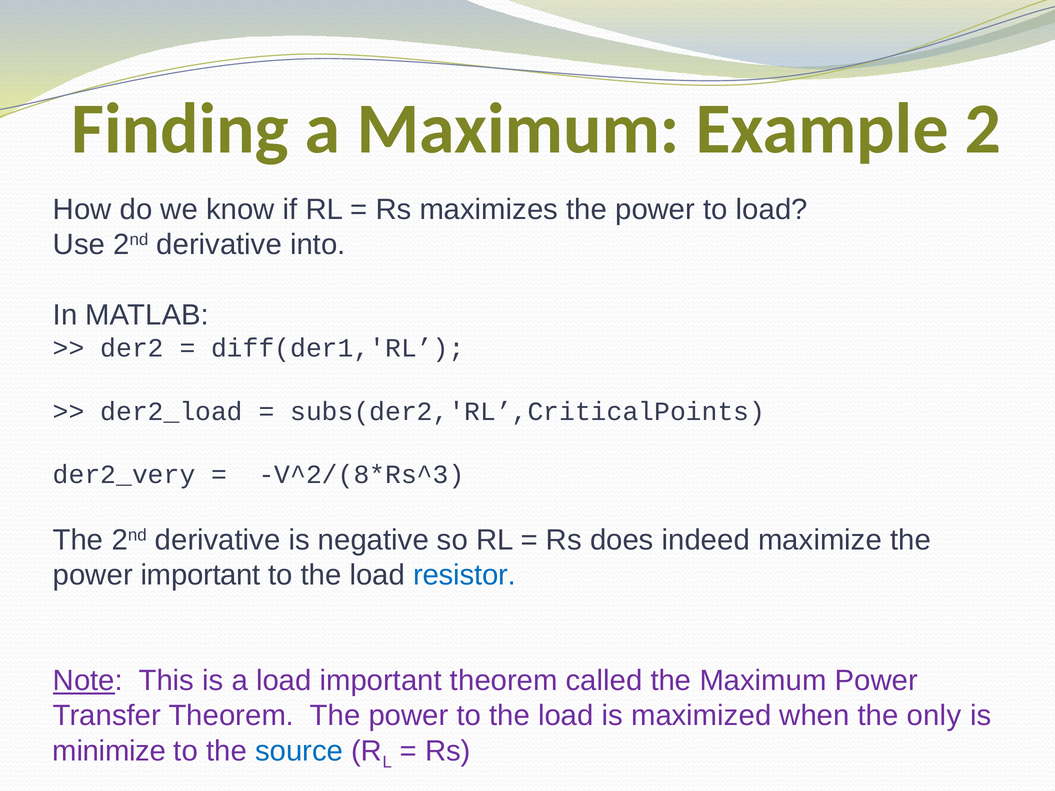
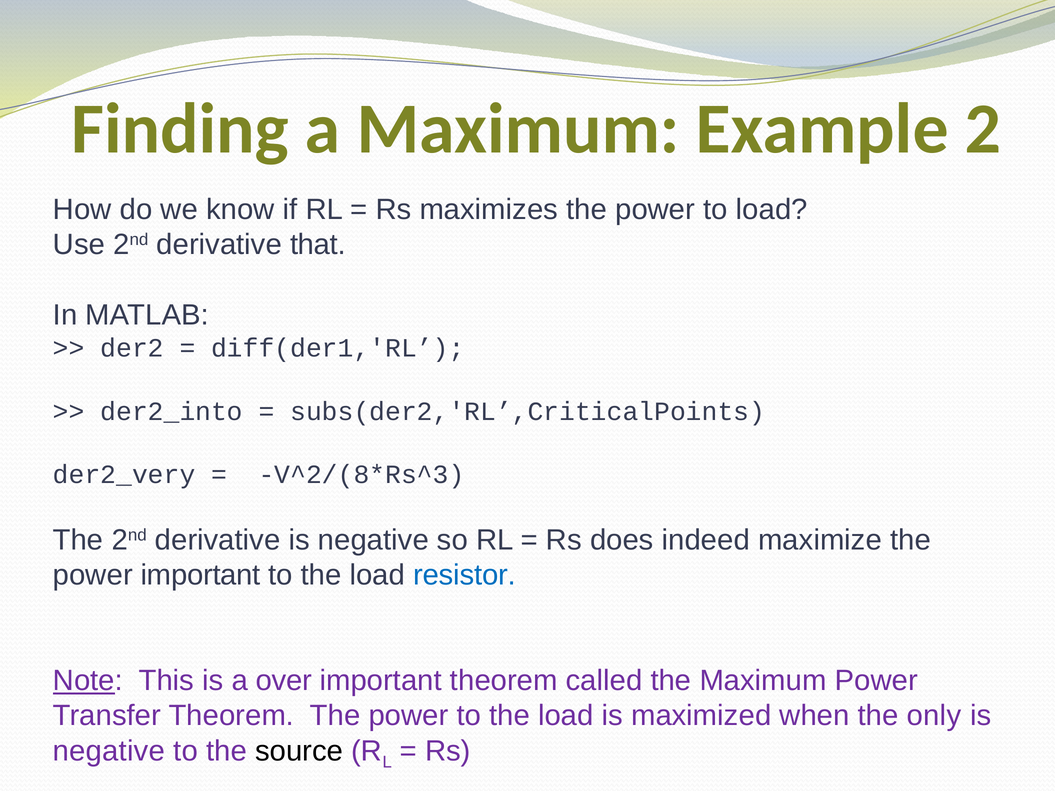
into: into -> that
der2_load: der2_load -> der2_into
a load: load -> over
minimize at (109, 751): minimize -> negative
source colour: blue -> black
